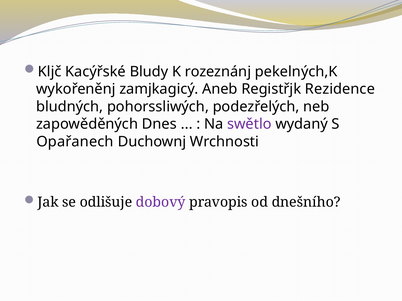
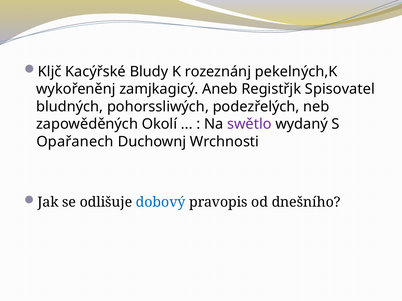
Rezidence: Rezidence -> Spisovatel
Dnes: Dnes -> Okolí
dobový colour: purple -> blue
